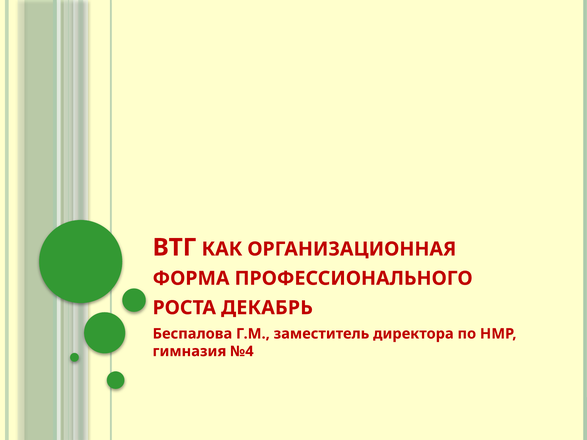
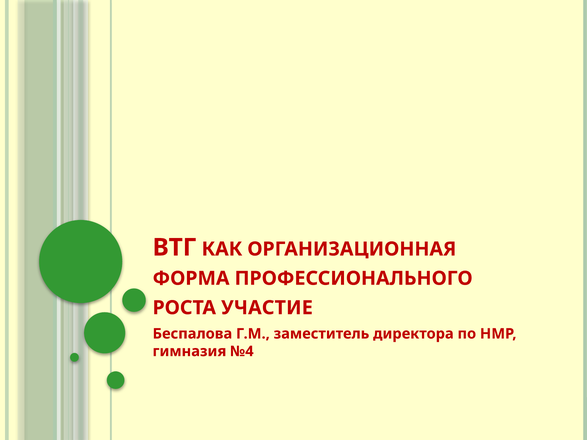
ДЕКАБРЬ: ДЕКАБРЬ -> УЧАСТИЕ
